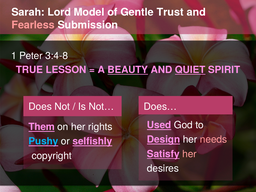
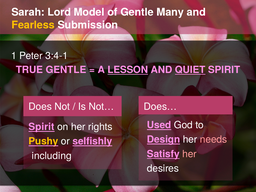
Trust: Trust -> Many
Fearless colour: pink -> yellow
3:4-8: 3:4-8 -> 3:4-1
TRUE LESSON: LESSON -> GENTLE
BEAUTY: BEAUTY -> LESSON
Them at (42, 127): Them -> Spirit
Pushy colour: light blue -> yellow
copyright: copyright -> including
